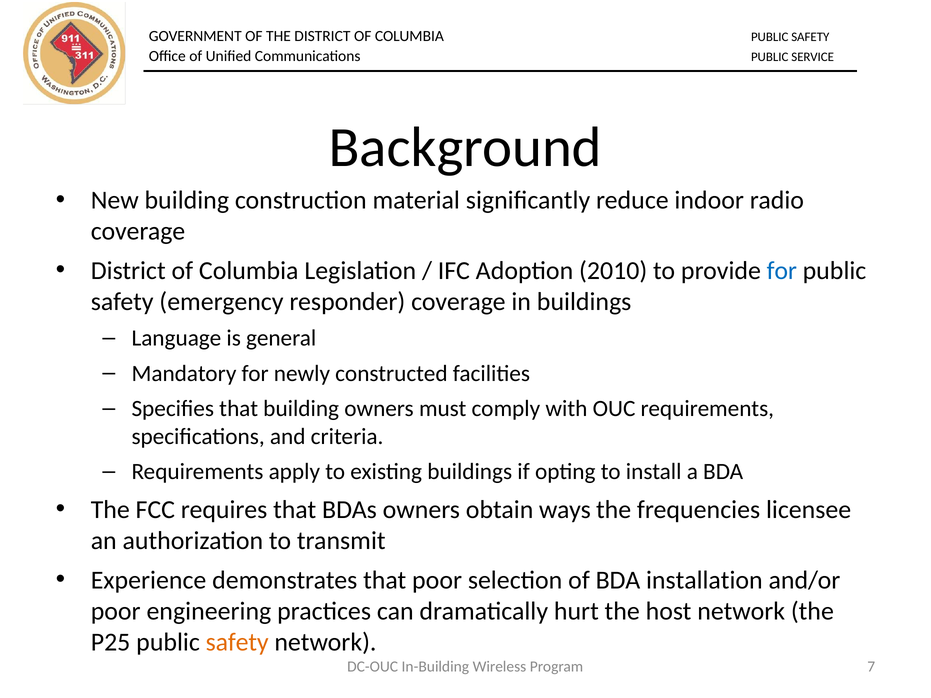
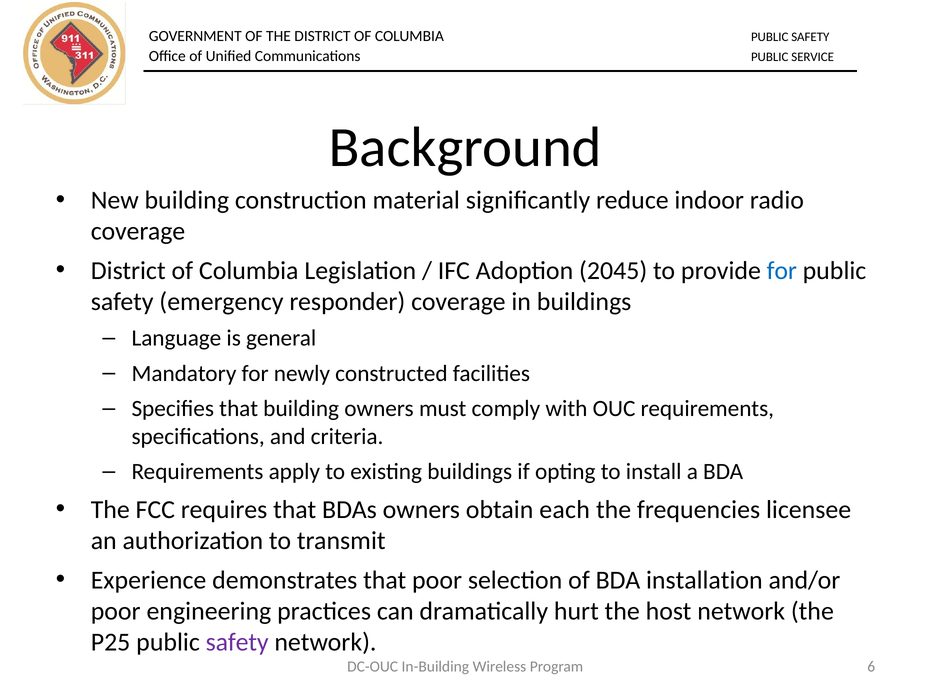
2010: 2010 -> 2045
ways: ways -> each
safety at (237, 642) colour: orange -> purple
7: 7 -> 6
